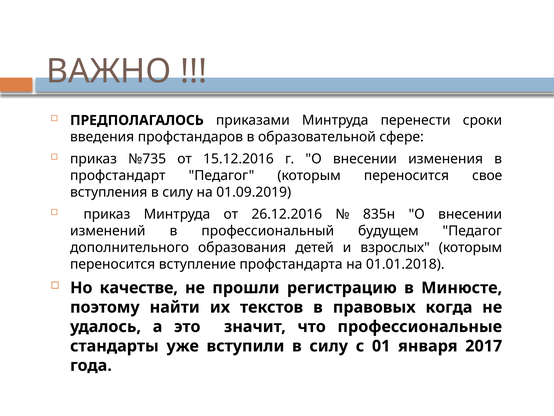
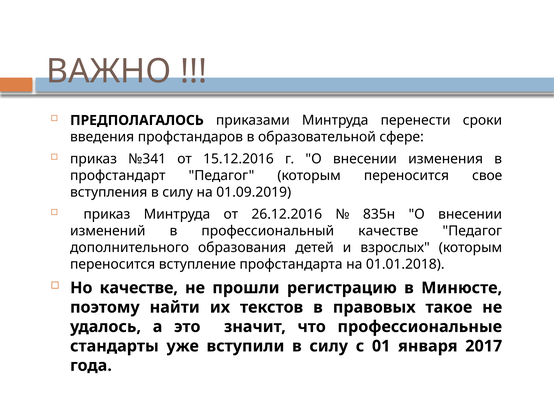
№735: №735 -> №341
профессиональный будущем: будущем -> качестве
когда: когда -> такое
